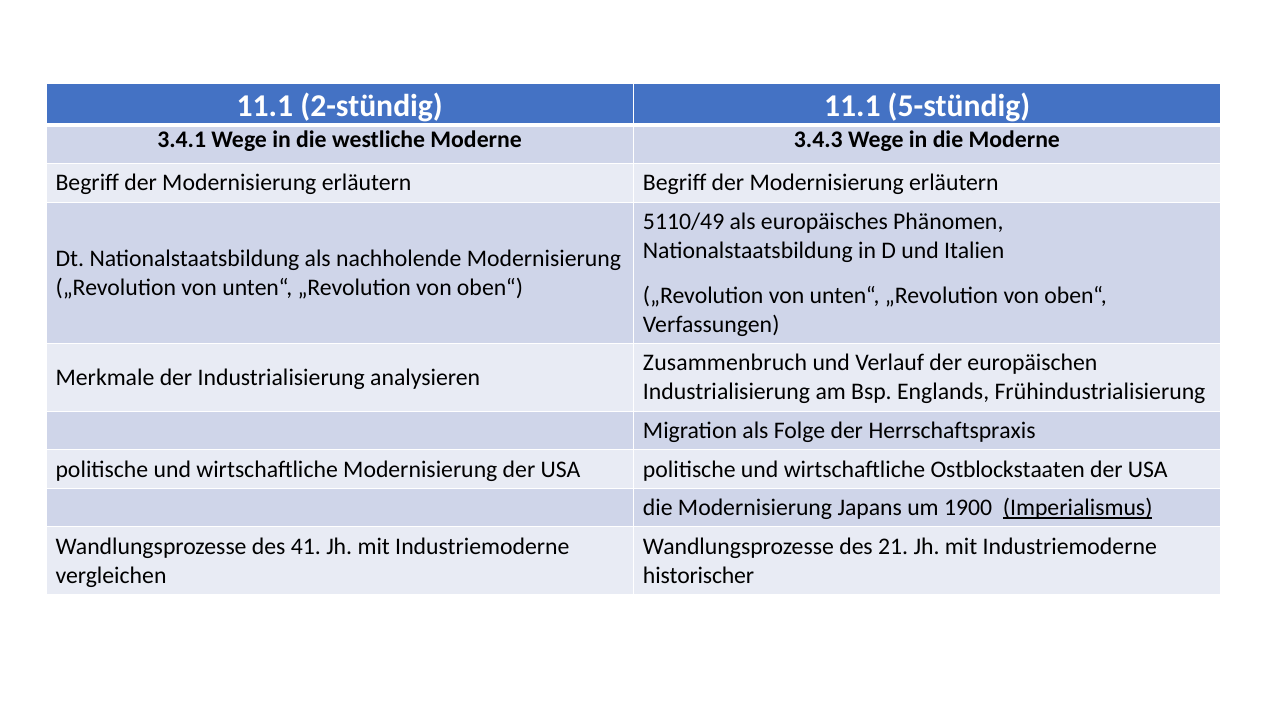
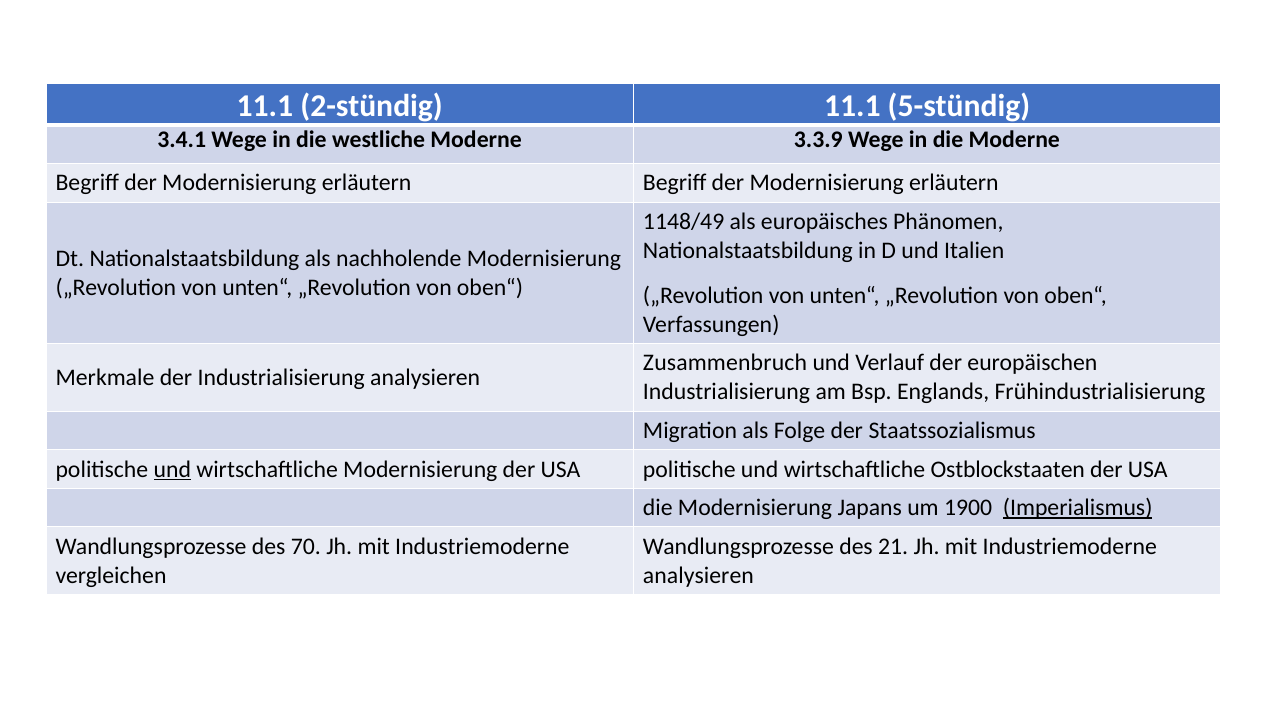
3.4.3: 3.4.3 -> 3.3.9
5110/49: 5110/49 -> 1148/49
Herrschaftspraxis: Herrschaftspraxis -> Staatssozialismus
und at (172, 469) underline: none -> present
41: 41 -> 70
historischer at (699, 575): historischer -> analysieren
